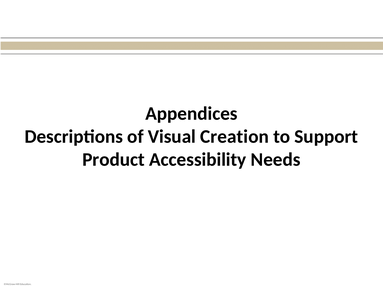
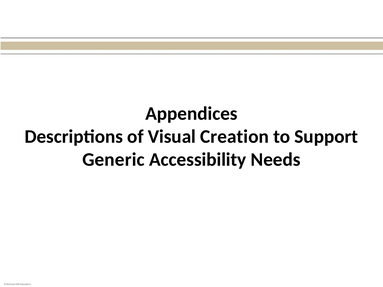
Product: Product -> Generic
